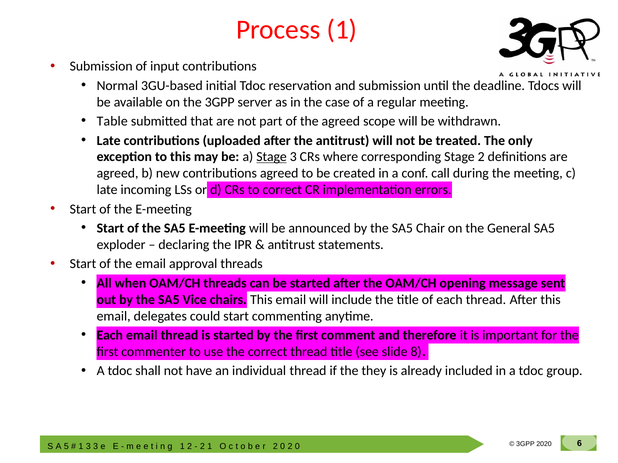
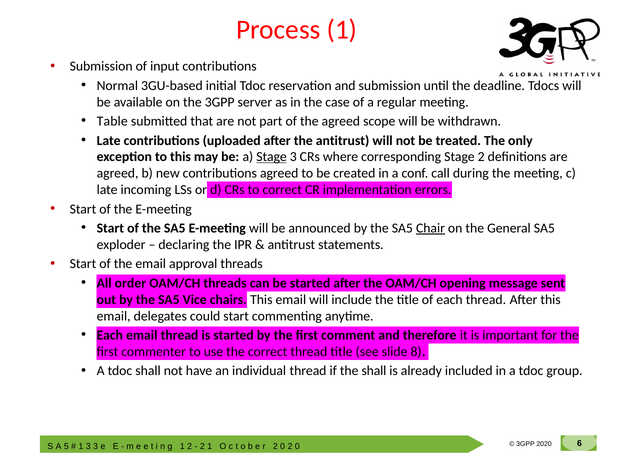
Chair underline: none -> present
when: when -> order
the they: they -> shall
